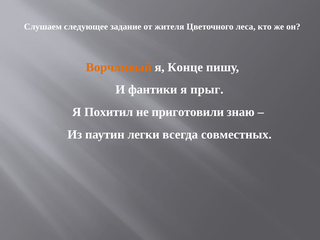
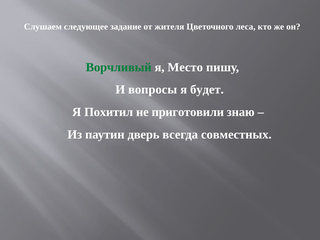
Ворчливый colour: orange -> green
Конце: Конце -> Место
фантики: фантики -> вопросы
прыг: прыг -> будет
легки: легки -> дверь
